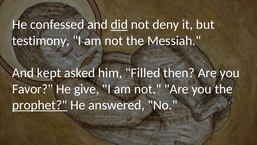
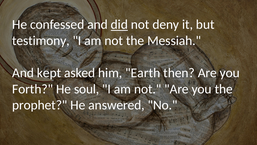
Filled: Filled -> Earth
Favor: Favor -> Forth
give: give -> soul
prophet underline: present -> none
